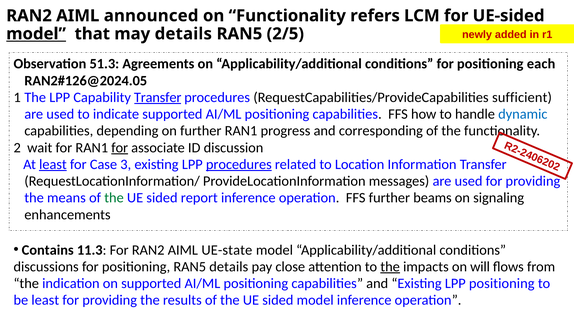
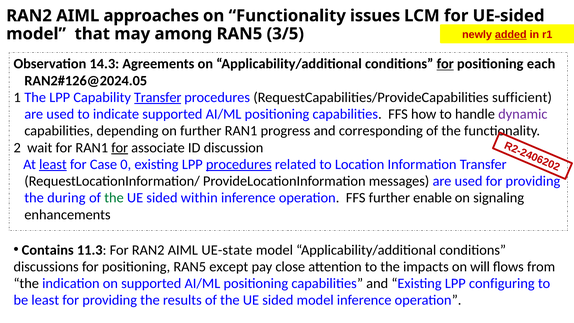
announced: announced -> approaches
refers: refers -> issues
added underline: none -> present
model at (36, 34) underline: present -> none
may details: details -> among
2/5: 2/5 -> 3/5
51.3: 51.3 -> 14.3
for at (445, 64) underline: none -> present
dynamic colour: blue -> purple
Case 3: 3 -> 0
means: means -> during
report: report -> within
beams: beams -> enable
RAN5 details: details -> except
the at (390, 267) underline: present -> none
LPP positioning: positioning -> configuring
